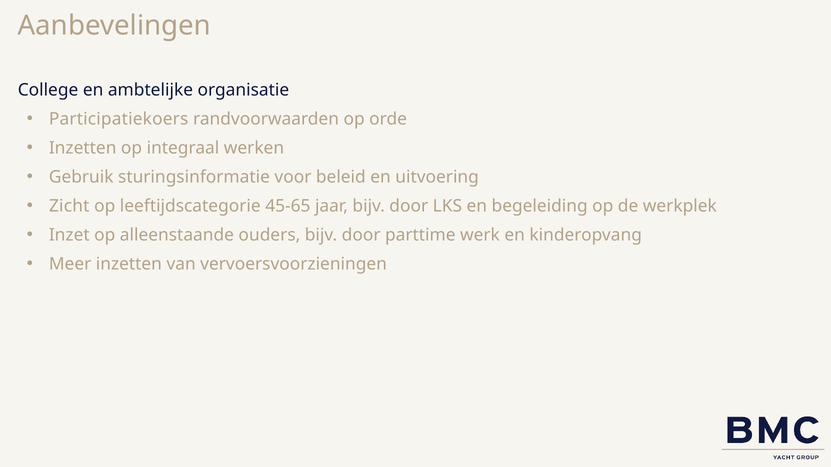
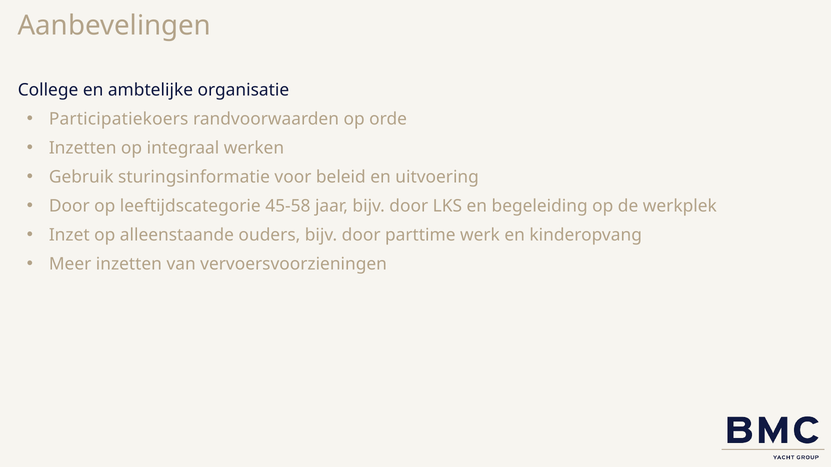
Zicht at (69, 206): Zicht -> Door
45-65: 45-65 -> 45-58
